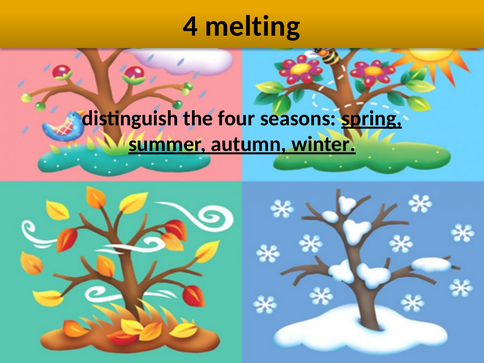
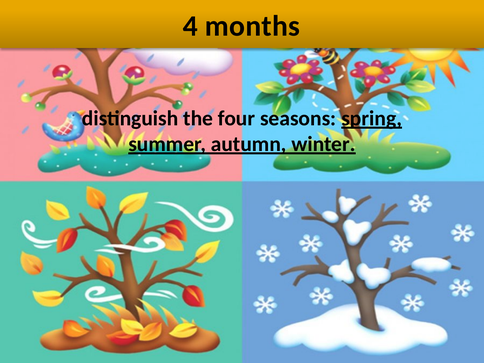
melting: melting -> months
